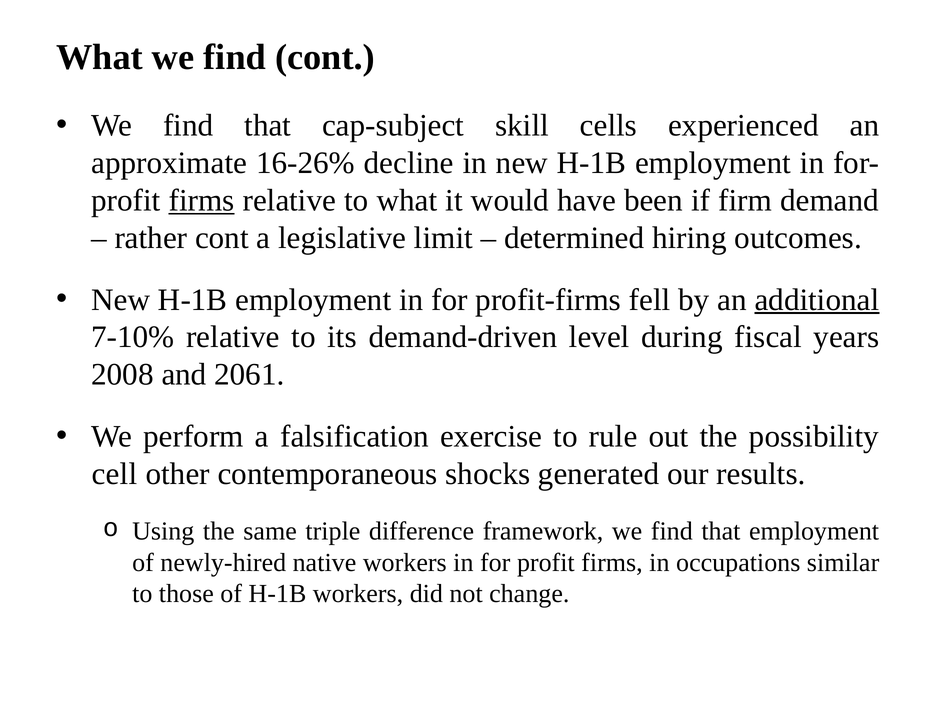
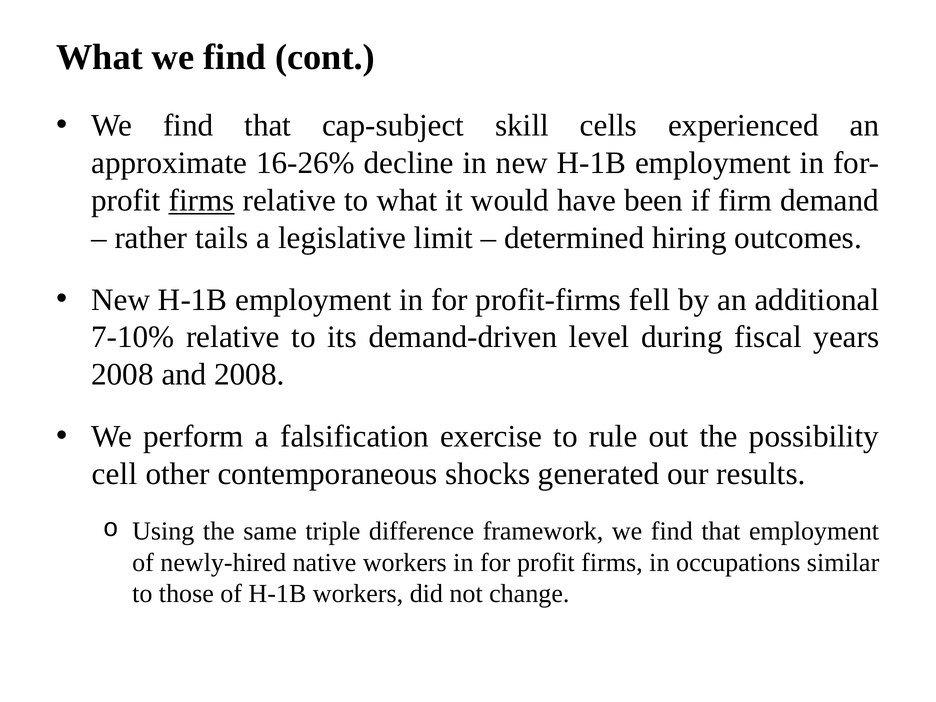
rather cont: cont -> tails
additional underline: present -> none
and 2061: 2061 -> 2008
